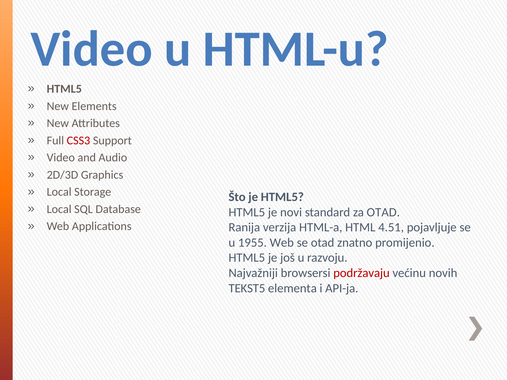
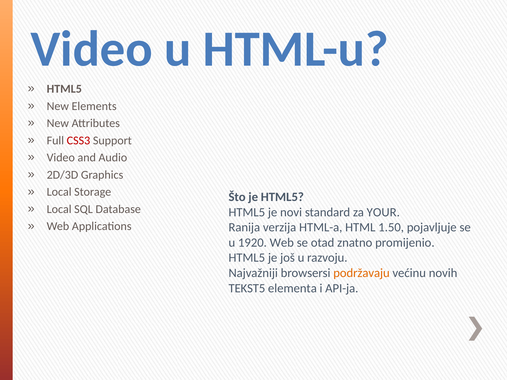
za OTAD: OTAD -> YOUR
4.51: 4.51 -> 1.50
1955: 1955 -> 1920
podržavaju colour: red -> orange
